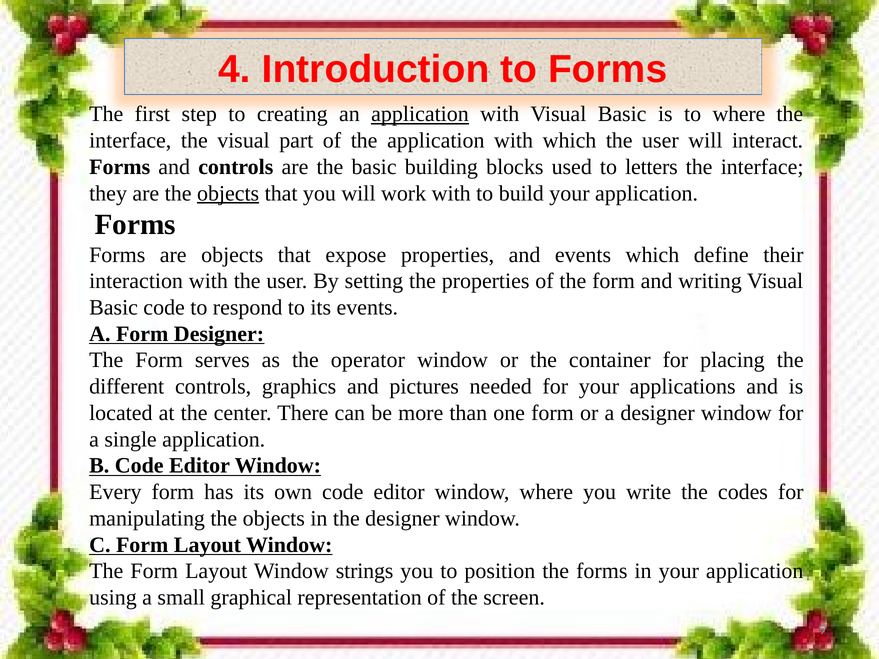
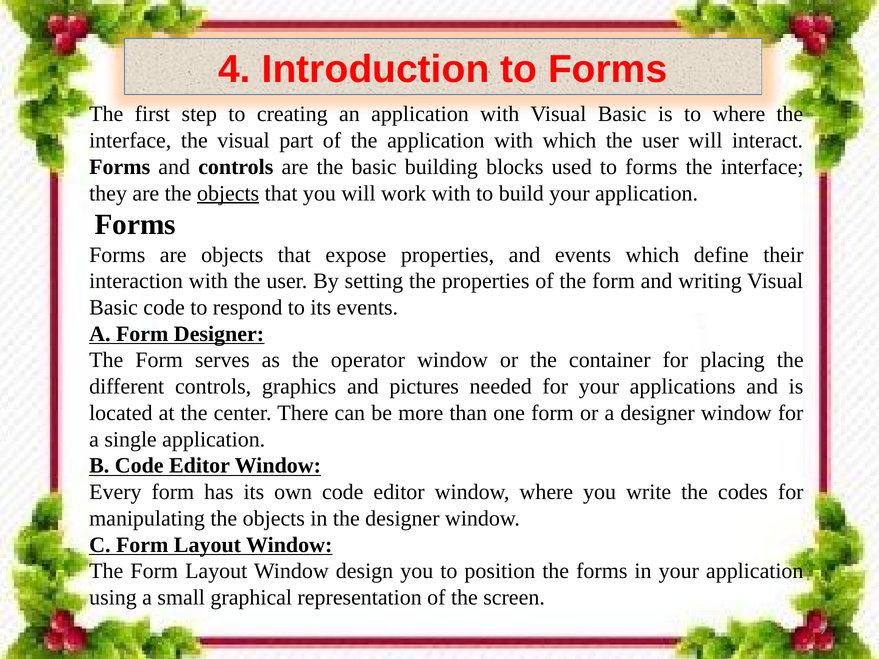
application at (420, 114) underline: present -> none
used to letters: letters -> forms
strings: strings -> design
